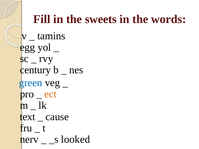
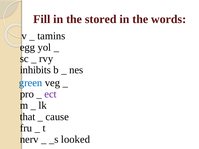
sweets: sweets -> stored
century: century -> inhibits
ect colour: orange -> purple
text: text -> that
